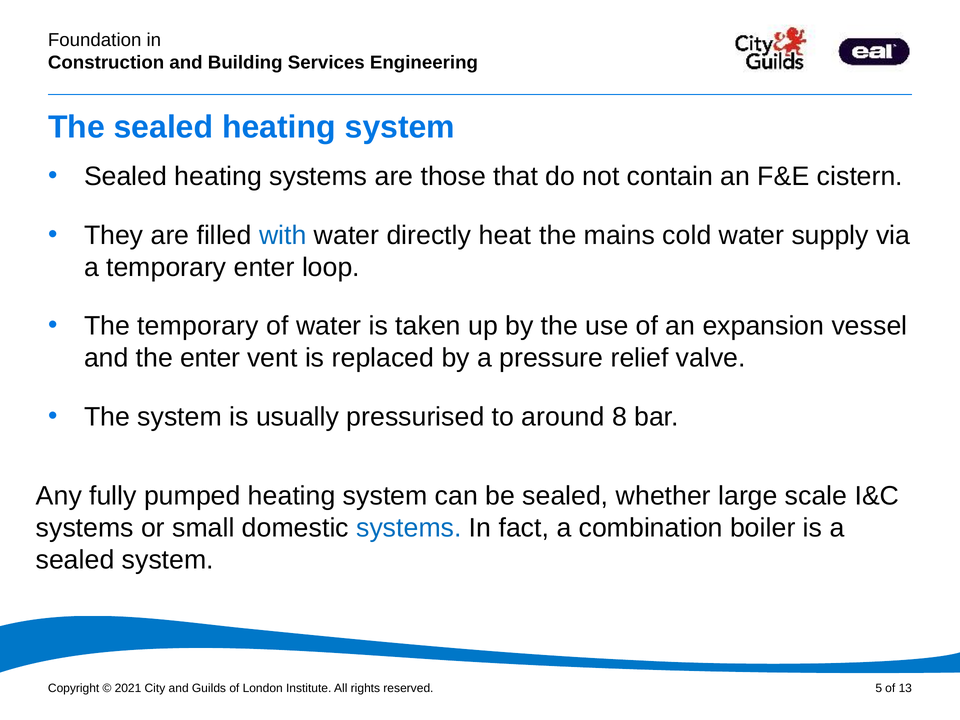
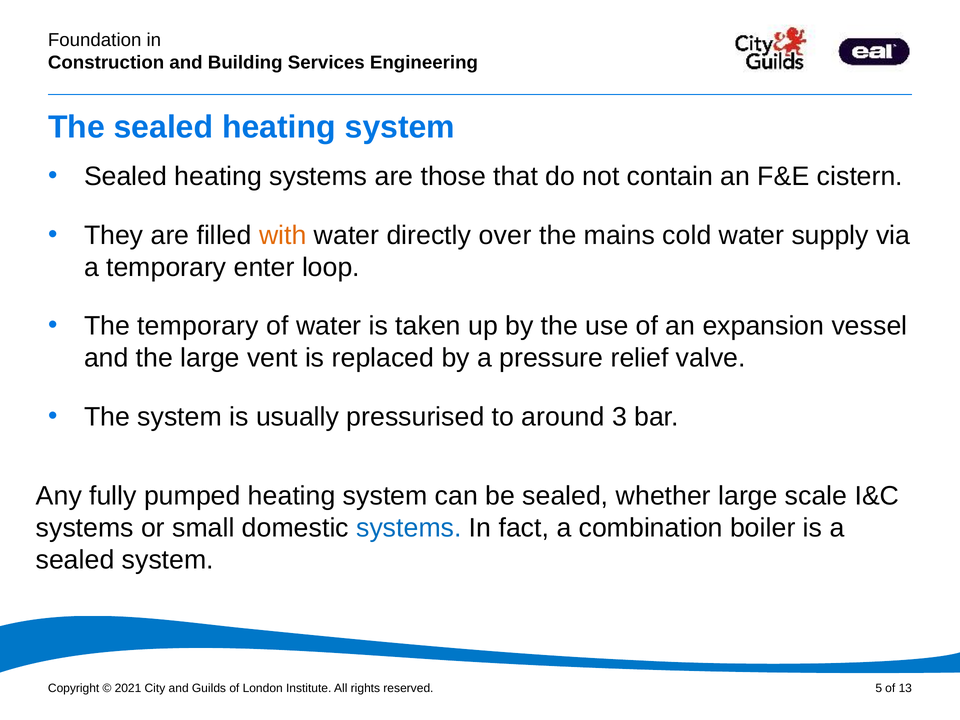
with colour: blue -> orange
heat: heat -> over
the enter: enter -> large
8: 8 -> 3
